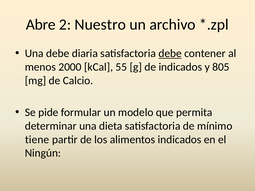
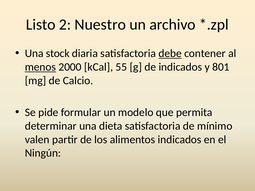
Abre: Abre -> Listo
Una debe: debe -> stock
menos underline: none -> present
805: 805 -> 801
tiene: tiene -> valen
